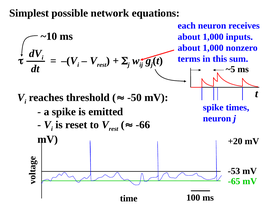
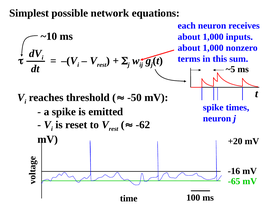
-66: -66 -> -62
-53: -53 -> -16
